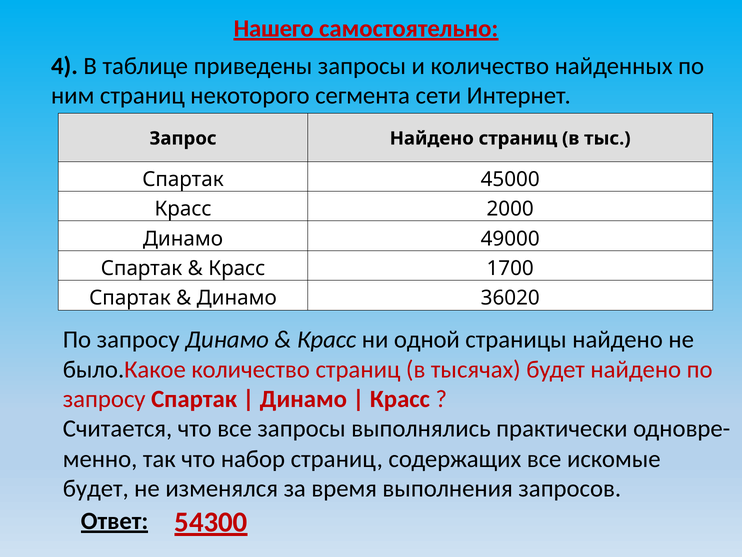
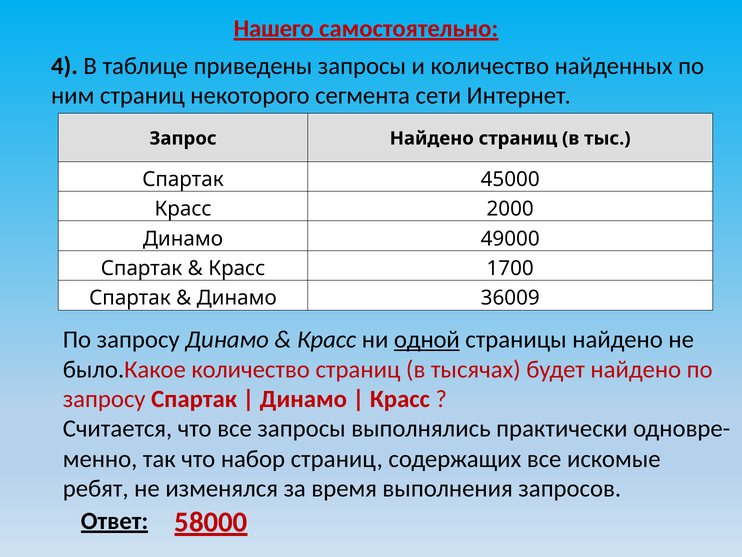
36020: 36020 -> 36009
одной underline: none -> present
будет at (96, 488): будет -> ребят
54300: 54300 -> 58000
